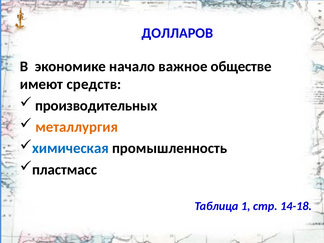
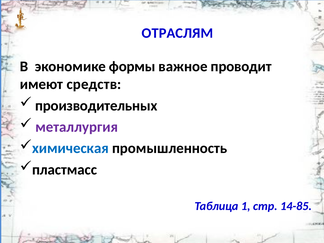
ДОЛЛАРОВ: ДОЛЛАРОВ -> ОТРАСЛЯМ
начало: начало -> формы
обществе: обществе -> проводит
металлургия colour: orange -> purple
14-18: 14-18 -> 14-85
